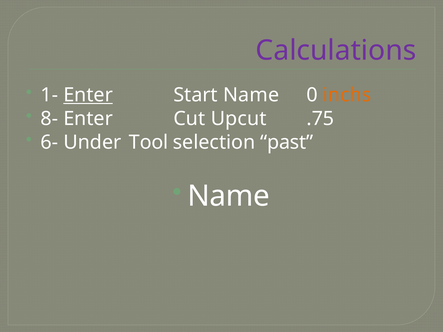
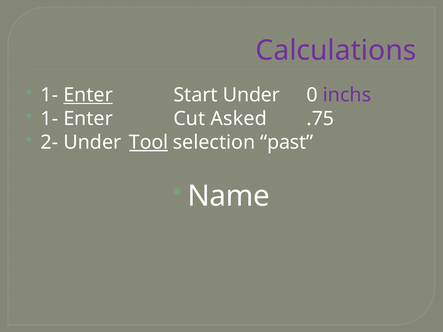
Start Name: Name -> Under
inchs colour: orange -> purple
8- at (49, 119): 8- -> 1-
Upcut: Upcut -> Asked
6-: 6- -> 2-
Tool underline: none -> present
